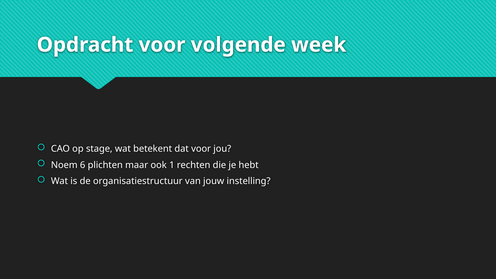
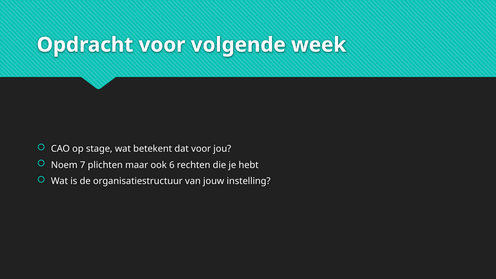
6: 6 -> 7
1: 1 -> 6
